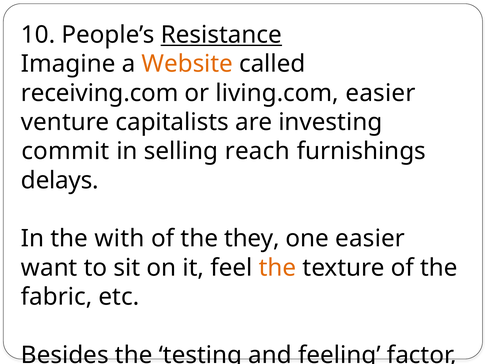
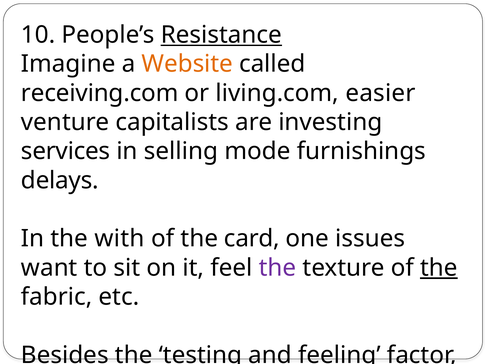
commit: commit -> services
reach: reach -> mode
they: they -> card
one easier: easier -> issues
the at (278, 268) colour: orange -> purple
the at (439, 268) underline: none -> present
